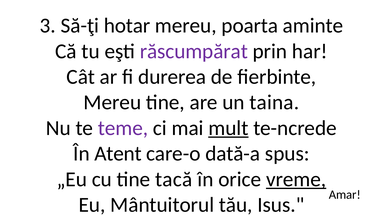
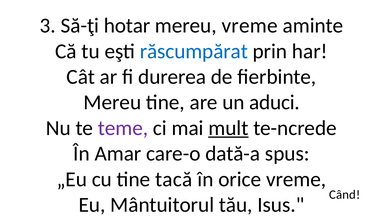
mereu poarta: poarta -> vreme
răscumpărat colour: purple -> blue
taina: taina -> aduci
Atent: Atent -> Amar
vreme at (296, 179) underline: present -> none
Amar: Amar -> Când
